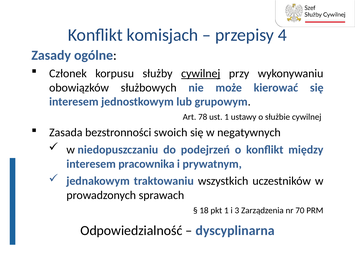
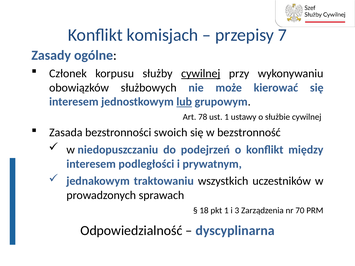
4: 4 -> 7
lub underline: none -> present
negatywnych: negatywnych -> bezstronność
pracownika: pracownika -> podległości
